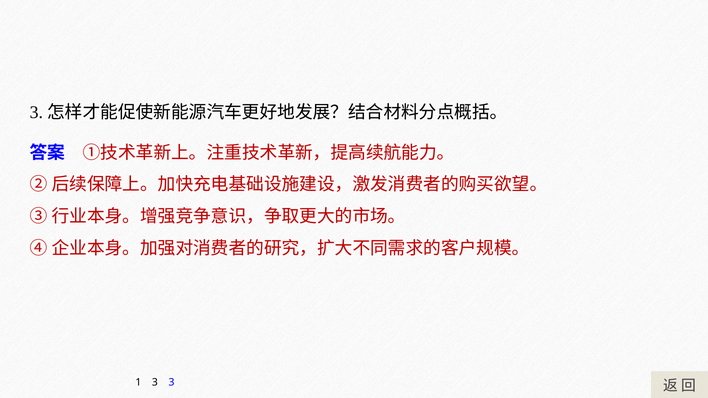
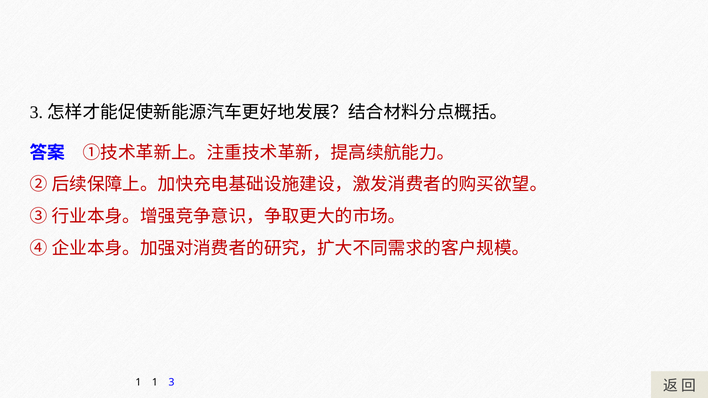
1 3: 3 -> 1
